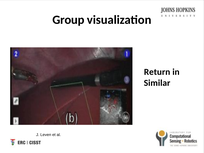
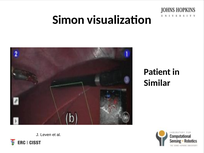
Group: Group -> Simon
Return: Return -> Patient
